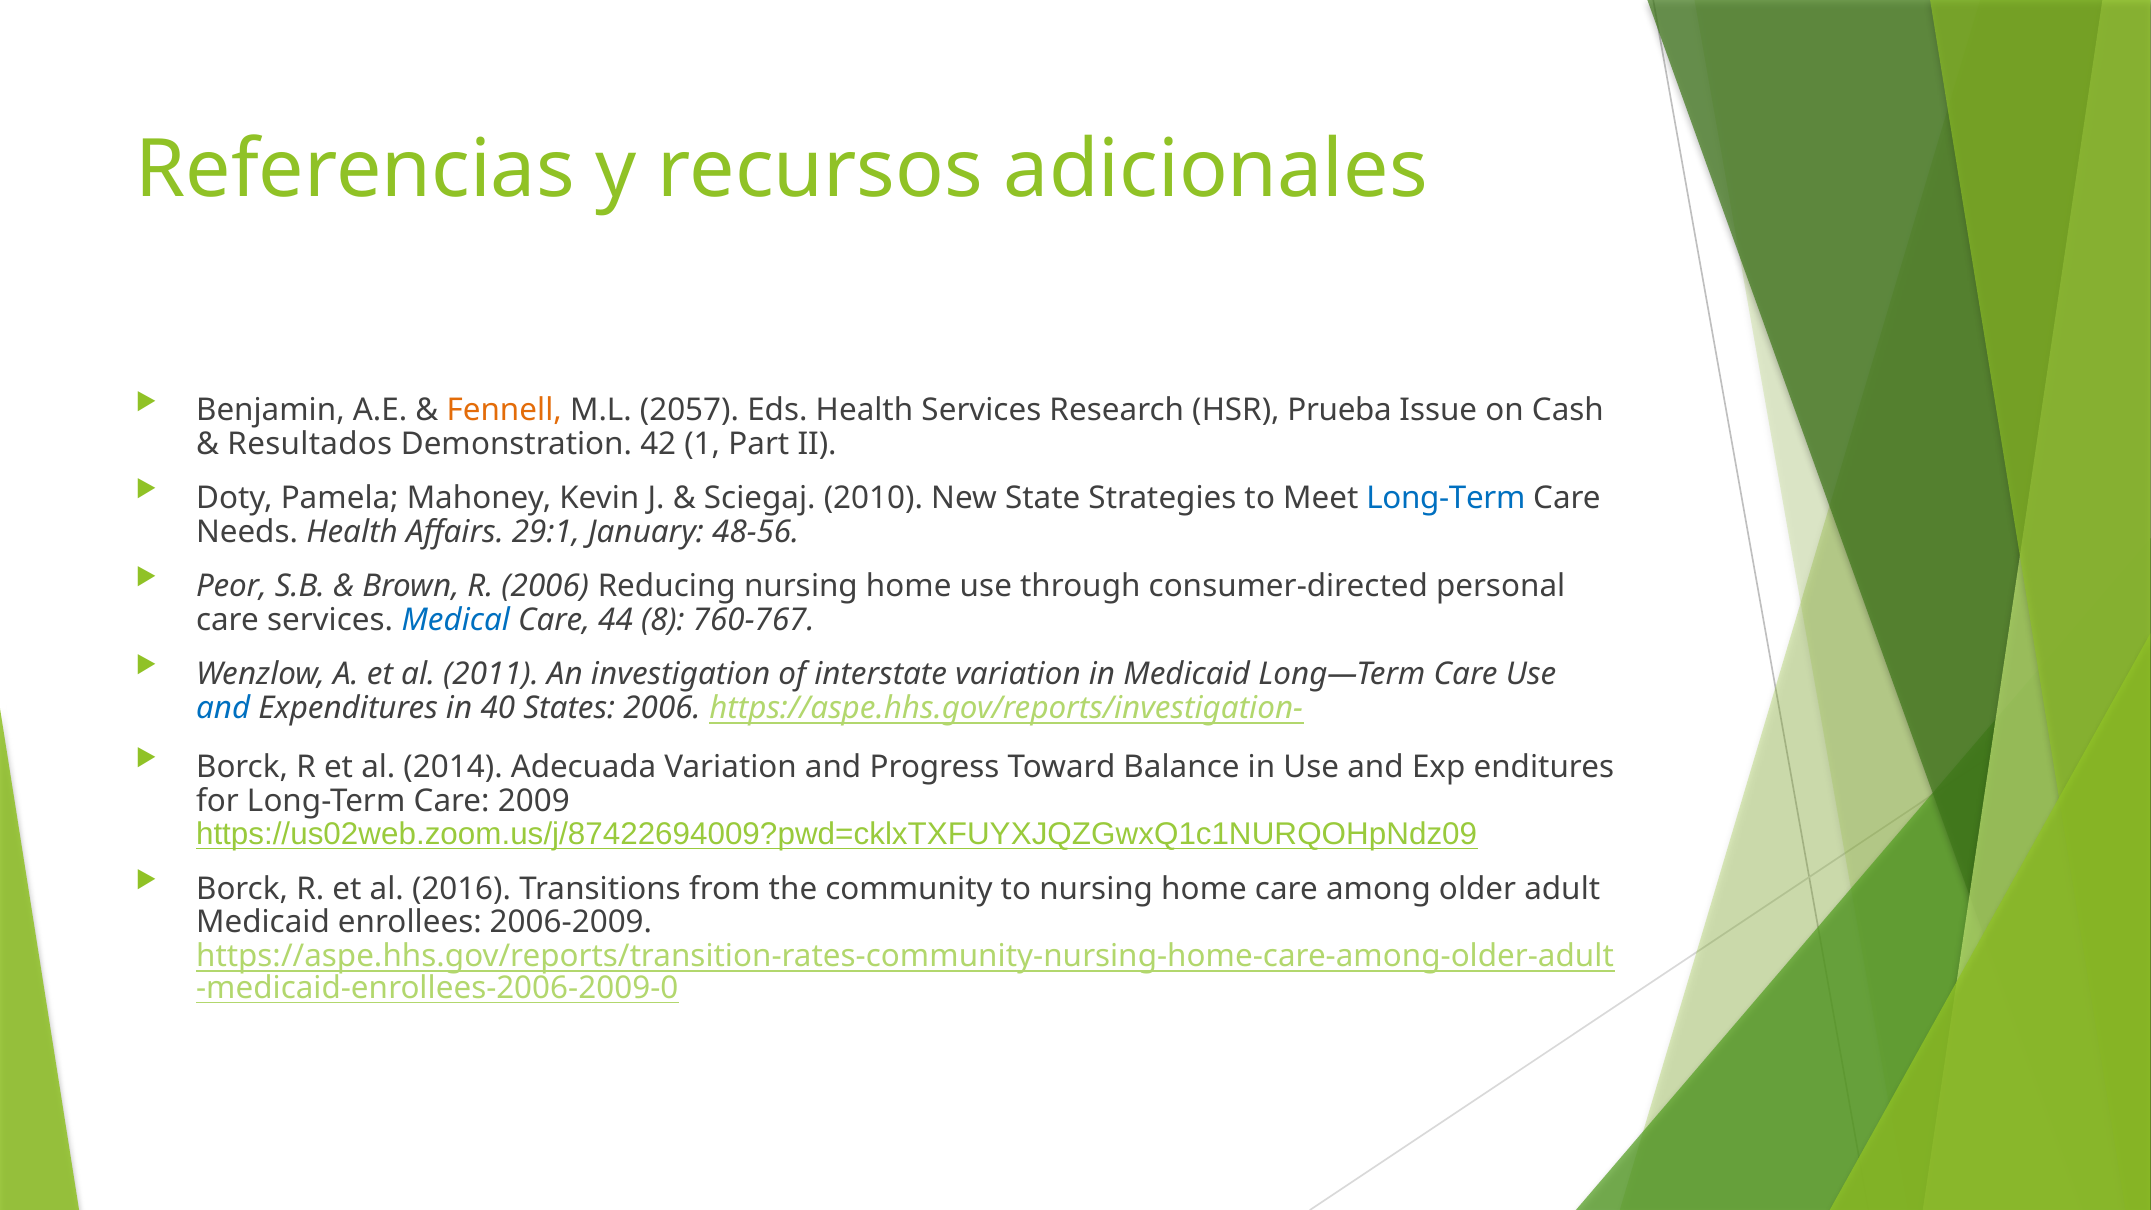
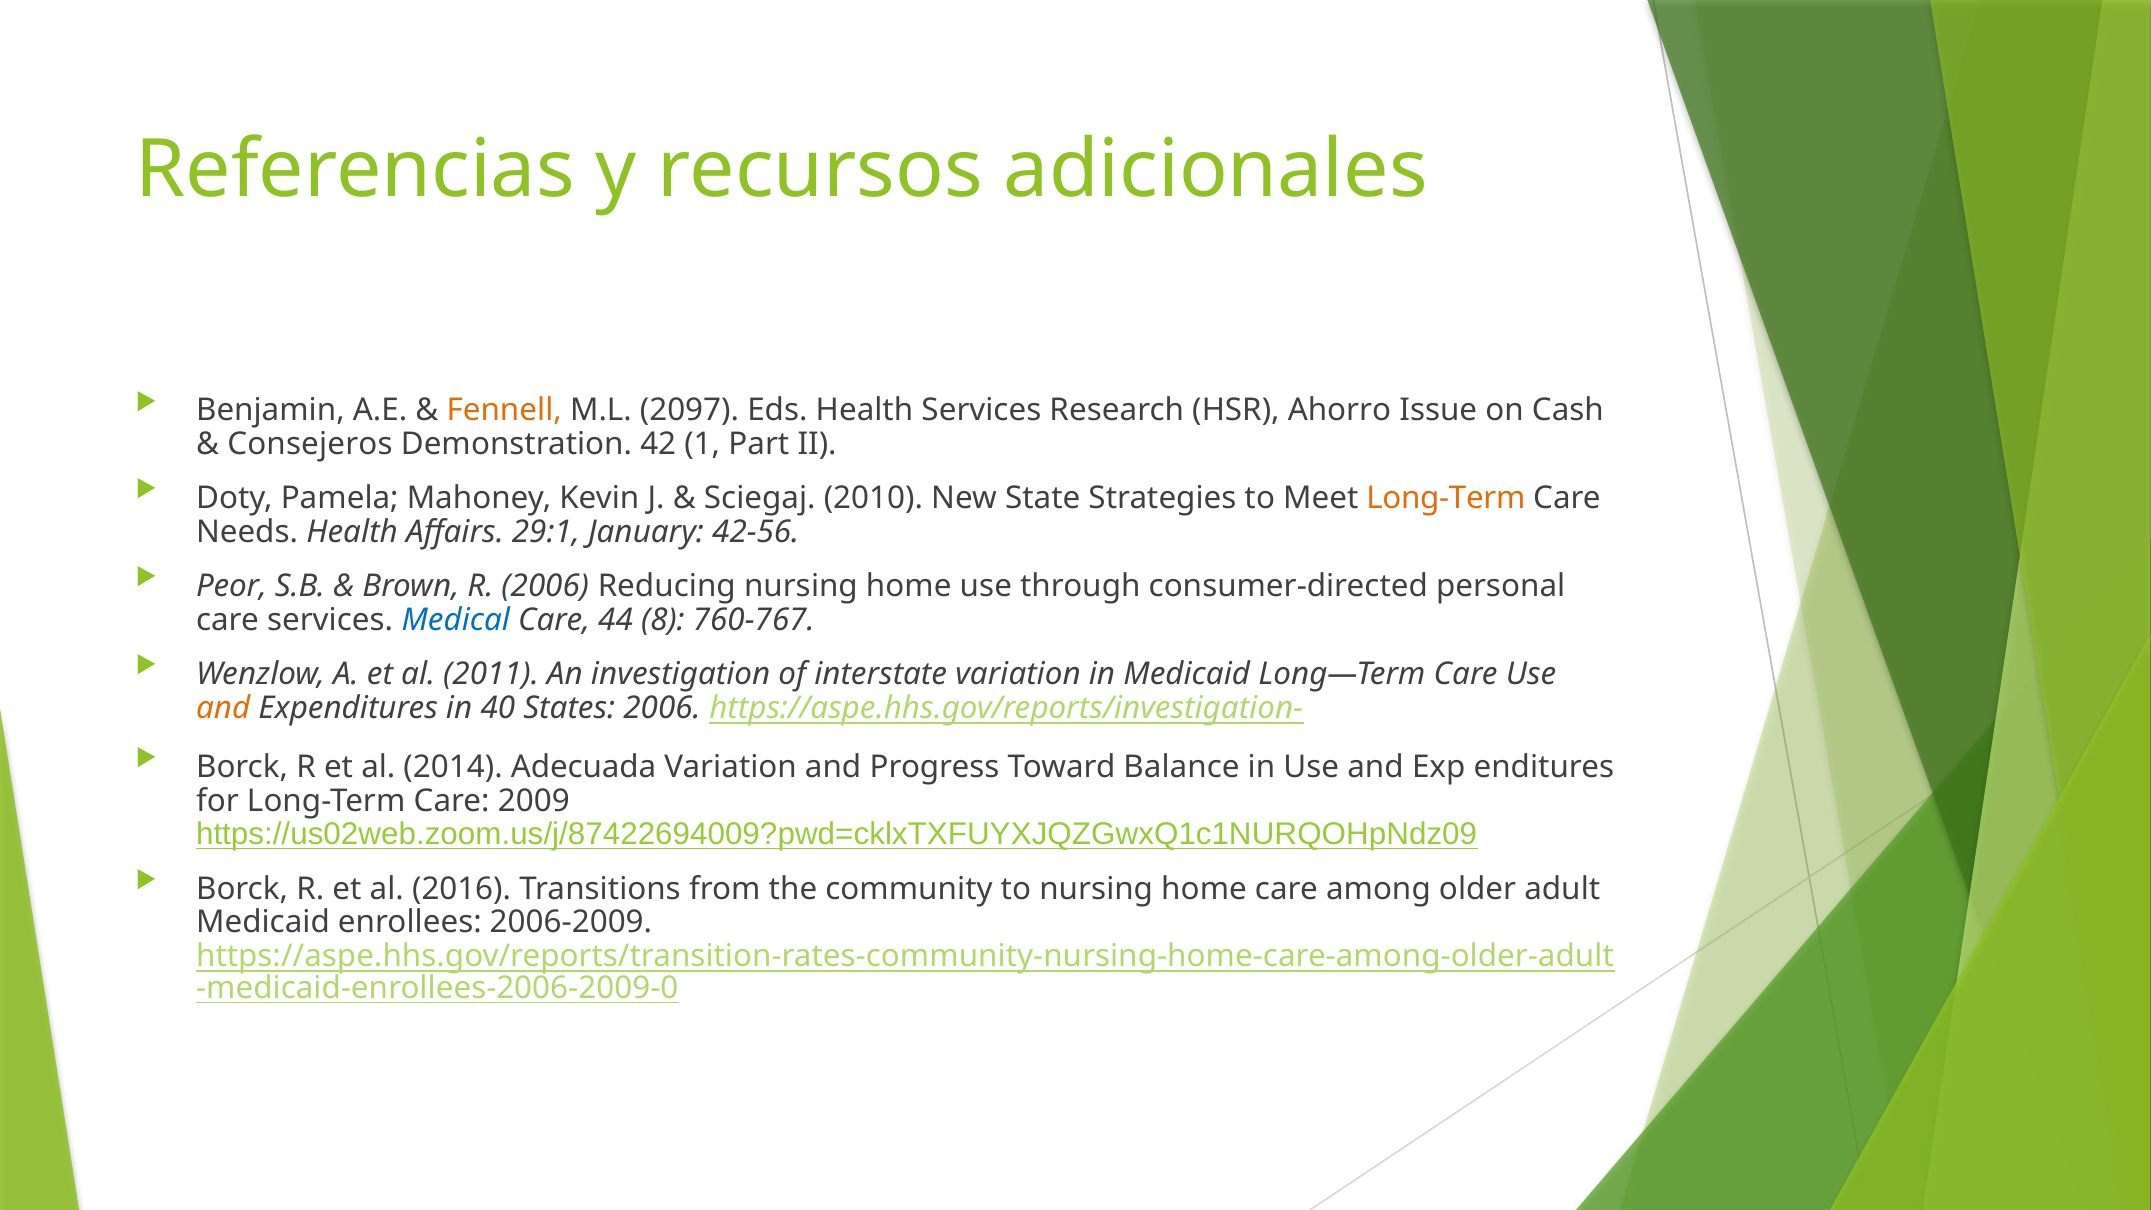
2057: 2057 -> 2097
Prueba: Prueba -> Ahorro
Resultados: Resultados -> Consejeros
Long-Term at (1446, 498) colour: blue -> orange
48-56: 48-56 -> 42-56
and at (223, 708) colour: blue -> orange
